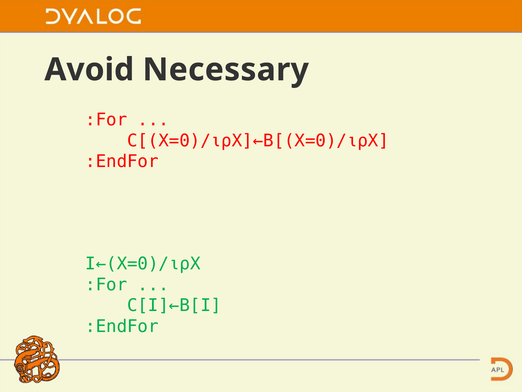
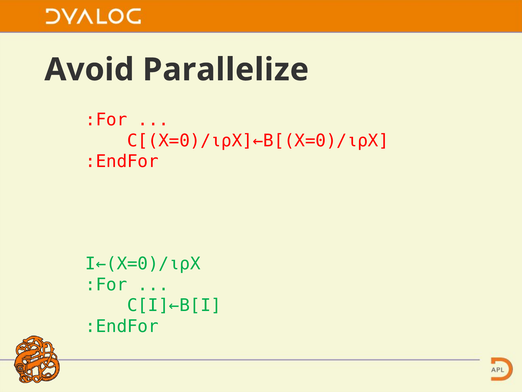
Necessary: Necessary -> Parallelize
